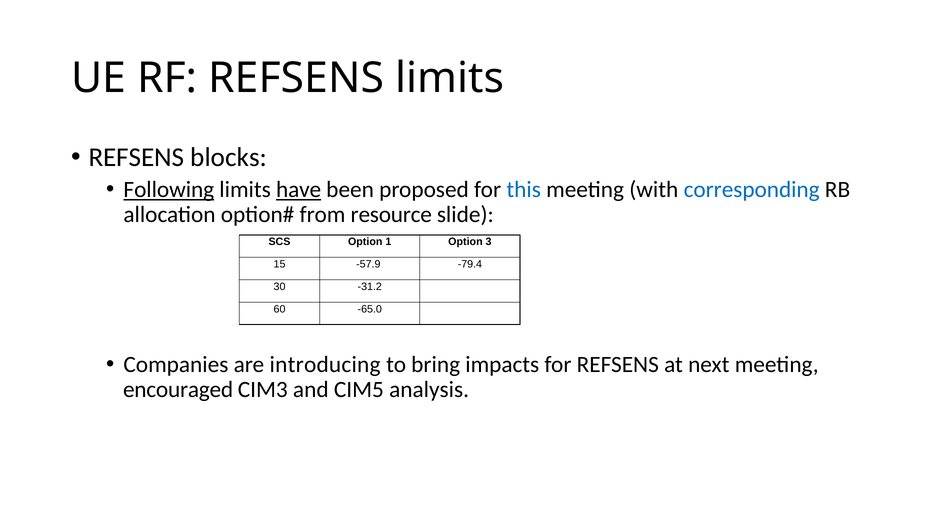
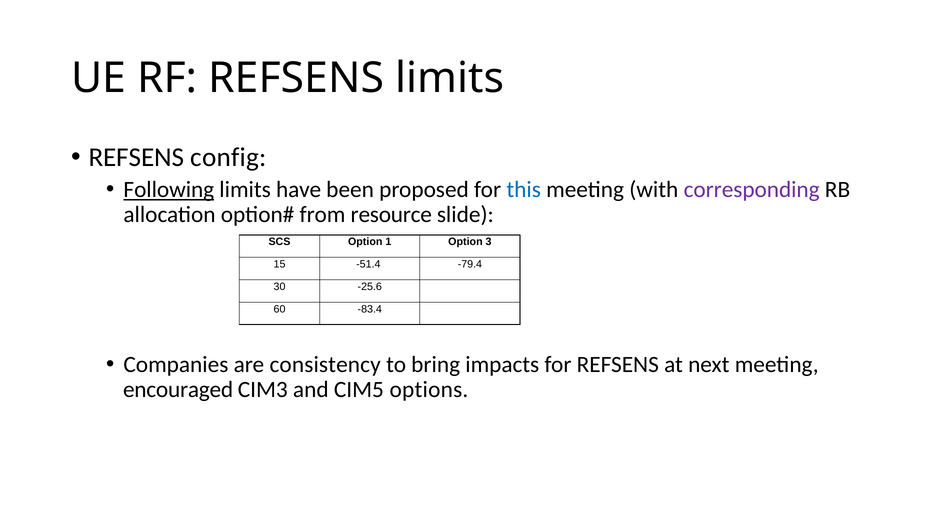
blocks: blocks -> config
have underline: present -> none
corresponding colour: blue -> purple
-57.9: -57.9 -> -51.4
-31.2: -31.2 -> -25.6
-65.0: -65.0 -> -83.4
introducing: introducing -> consistency
analysis: analysis -> options
